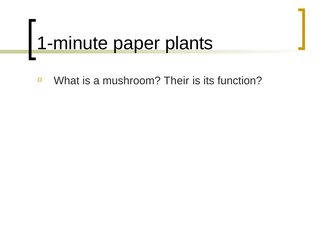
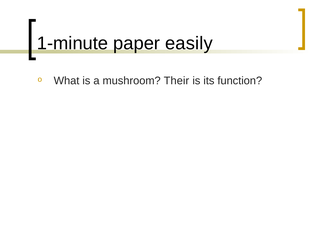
plants: plants -> easily
